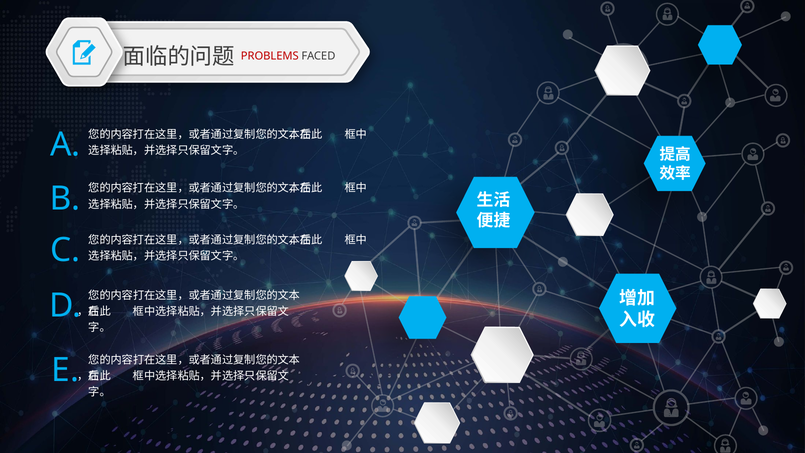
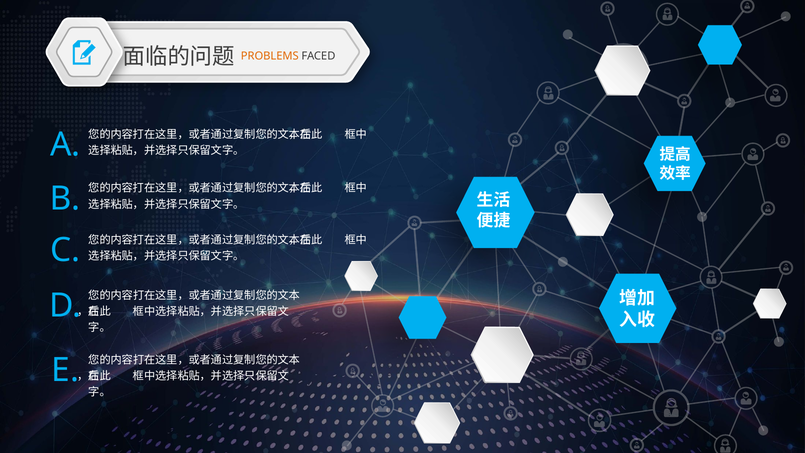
PROBLEMS colour: red -> orange
